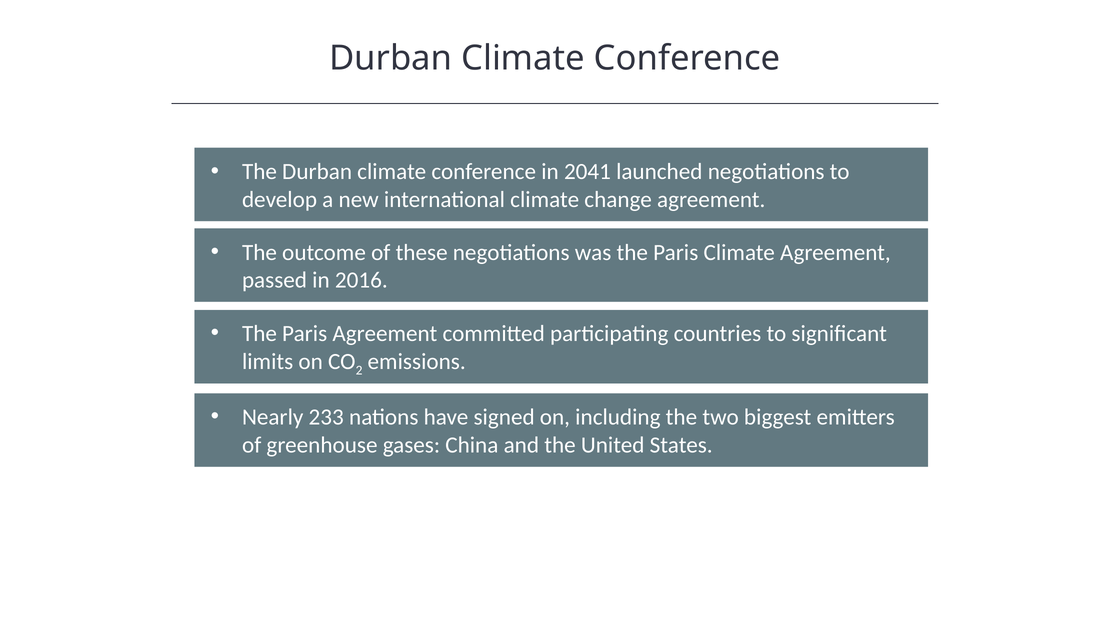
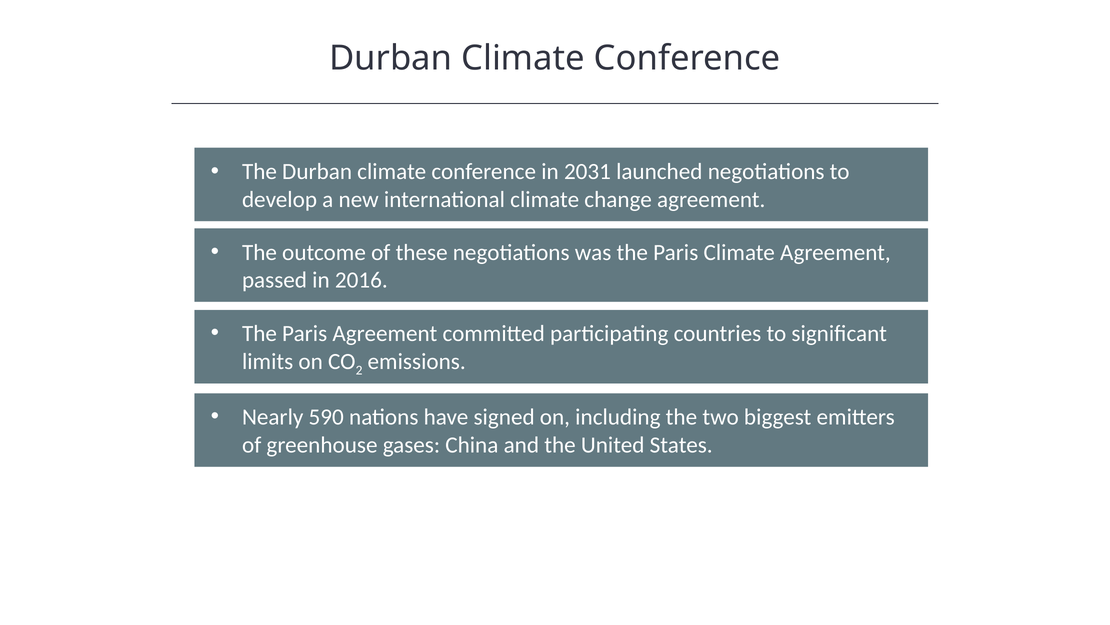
2041: 2041 -> 2031
233: 233 -> 590
